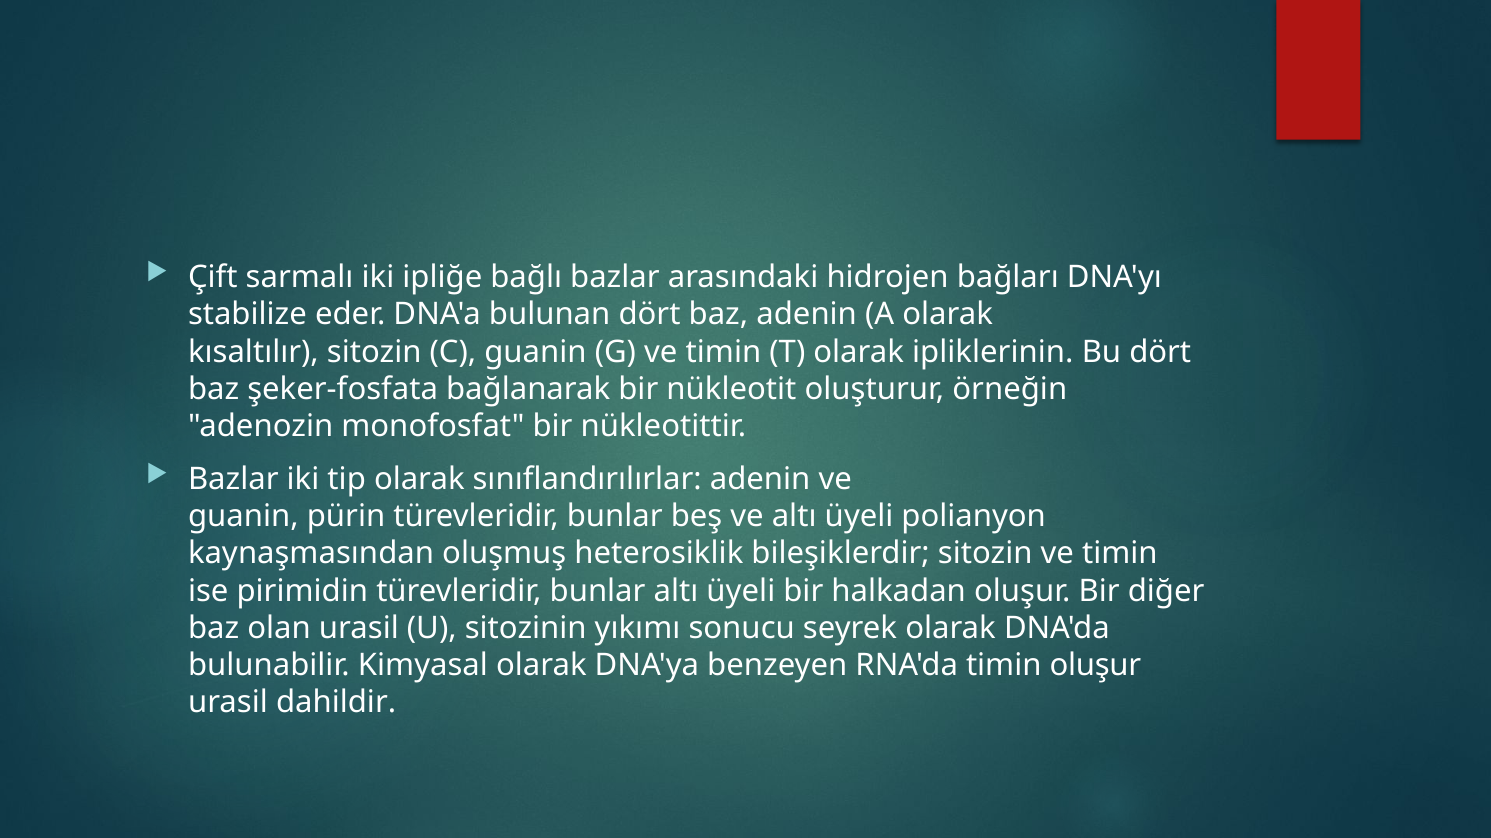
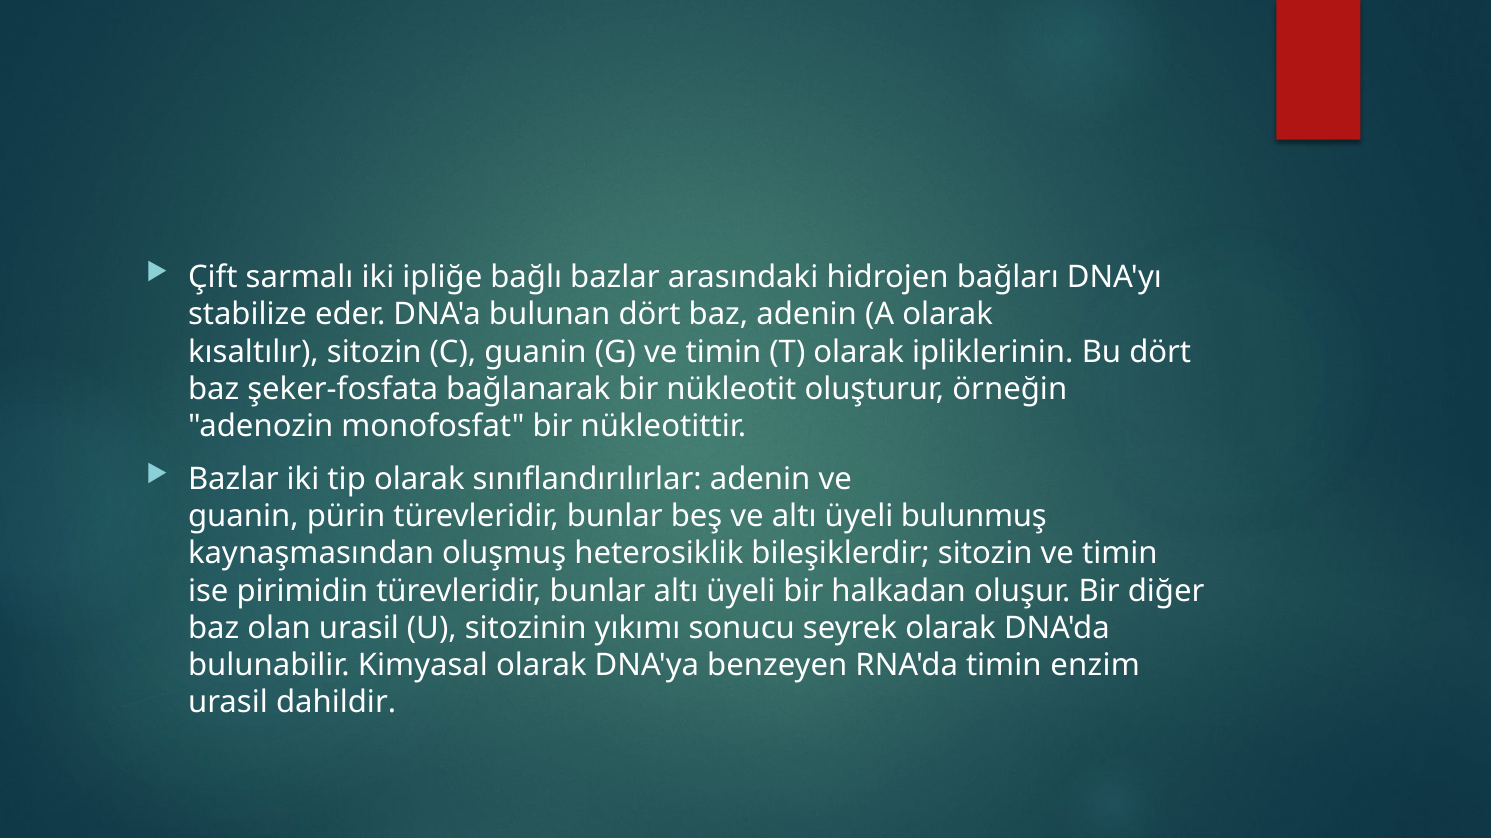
polianyon: polianyon -> bulunmuş
timin oluşur: oluşur -> enzim
